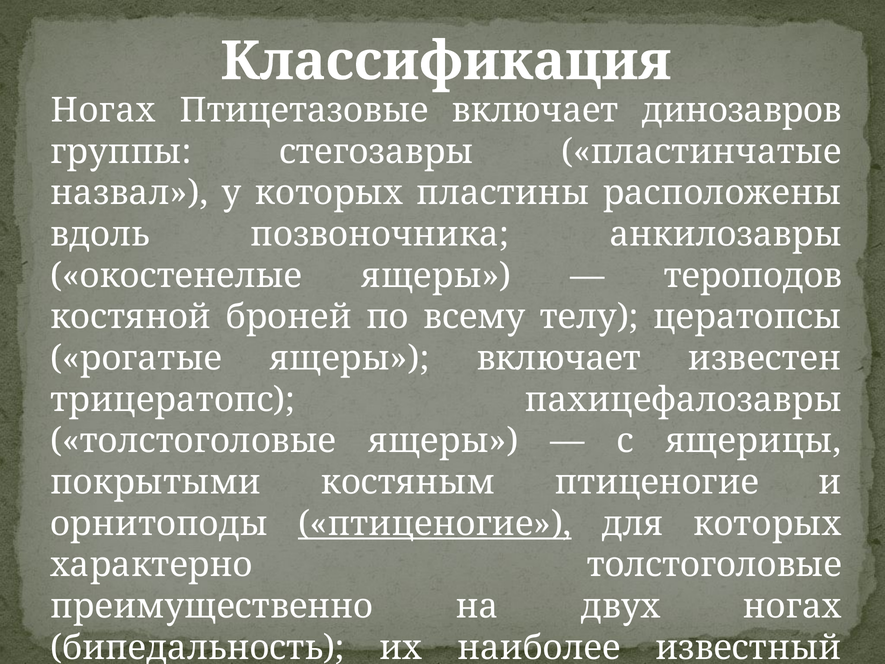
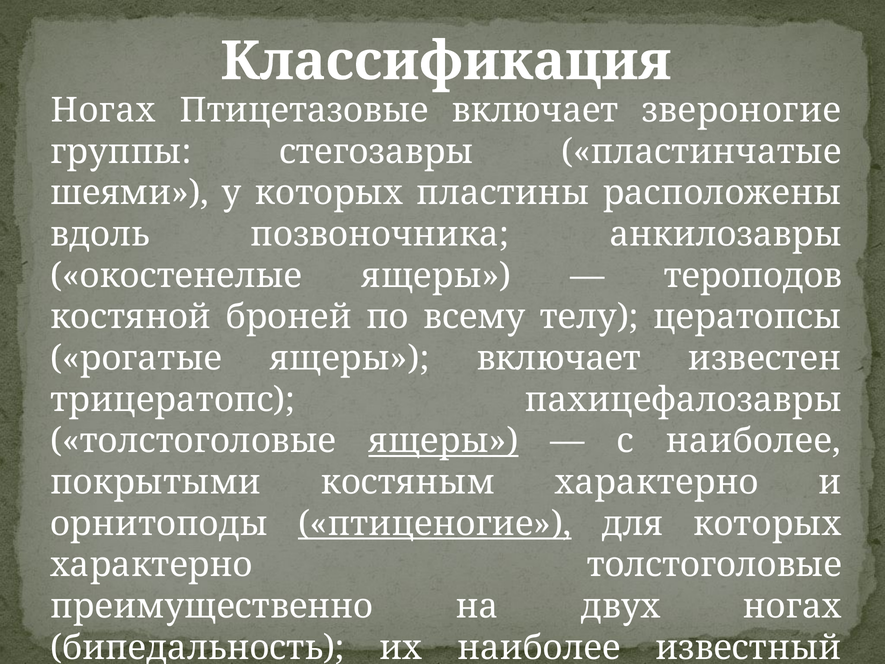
динозавров: динозавров -> звероногие
назвал: назвал -> шеями
ящеры at (443, 441) underline: none -> present
с ящерицы: ящерицы -> наиболее
костяным птиценогие: птиценогие -> характерно
